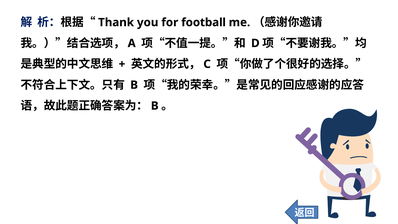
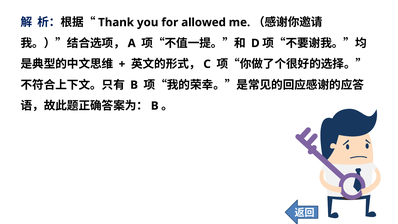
football: football -> allowed
